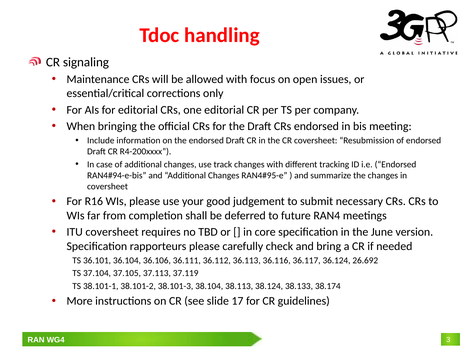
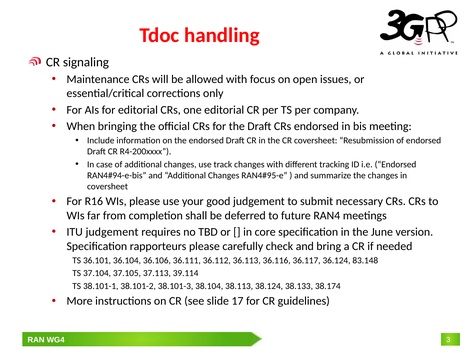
ITU coversheet: coversheet -> judgement
26.692: 26.692 -> 83.148
37.119: 37.119 -> 39.114
